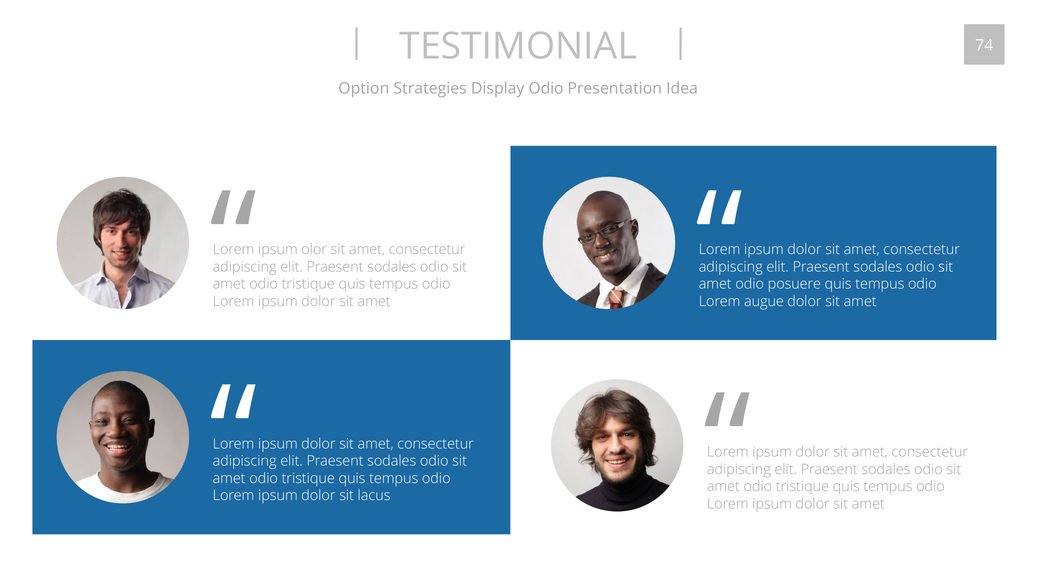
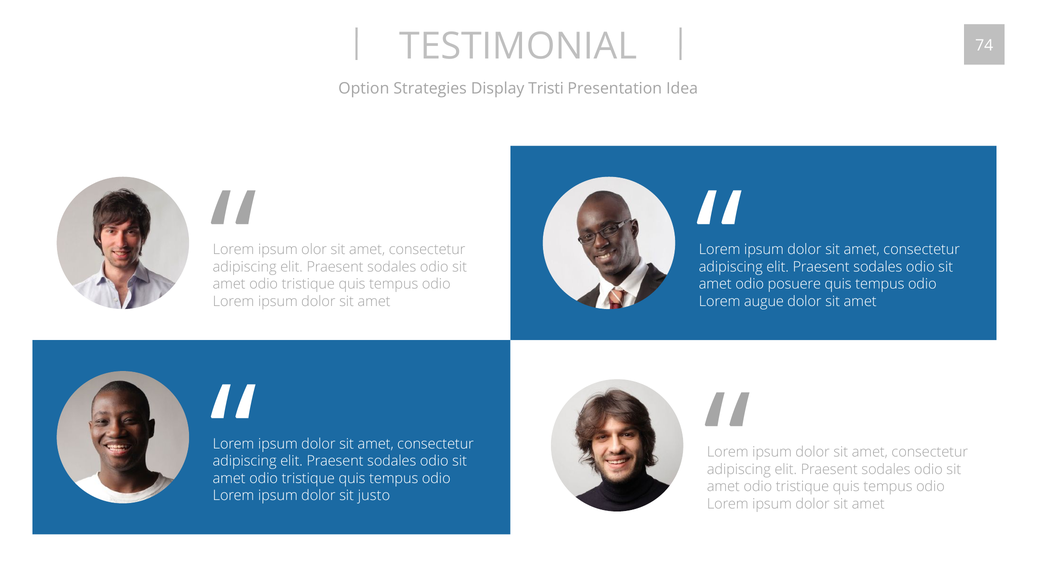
Display Odio: Odio -> Tristi
lacus: lacus -> justo
